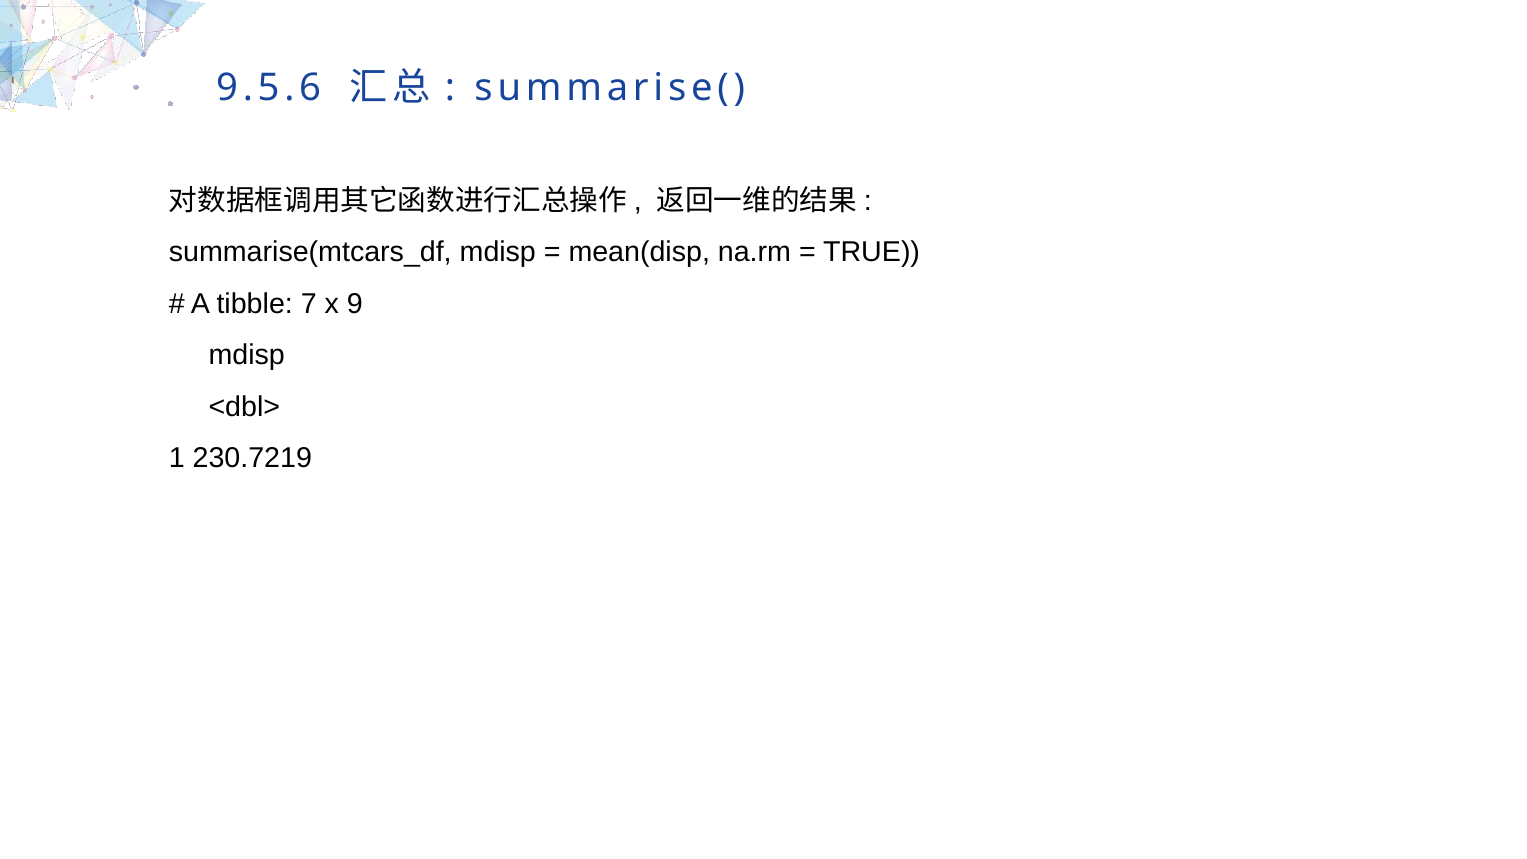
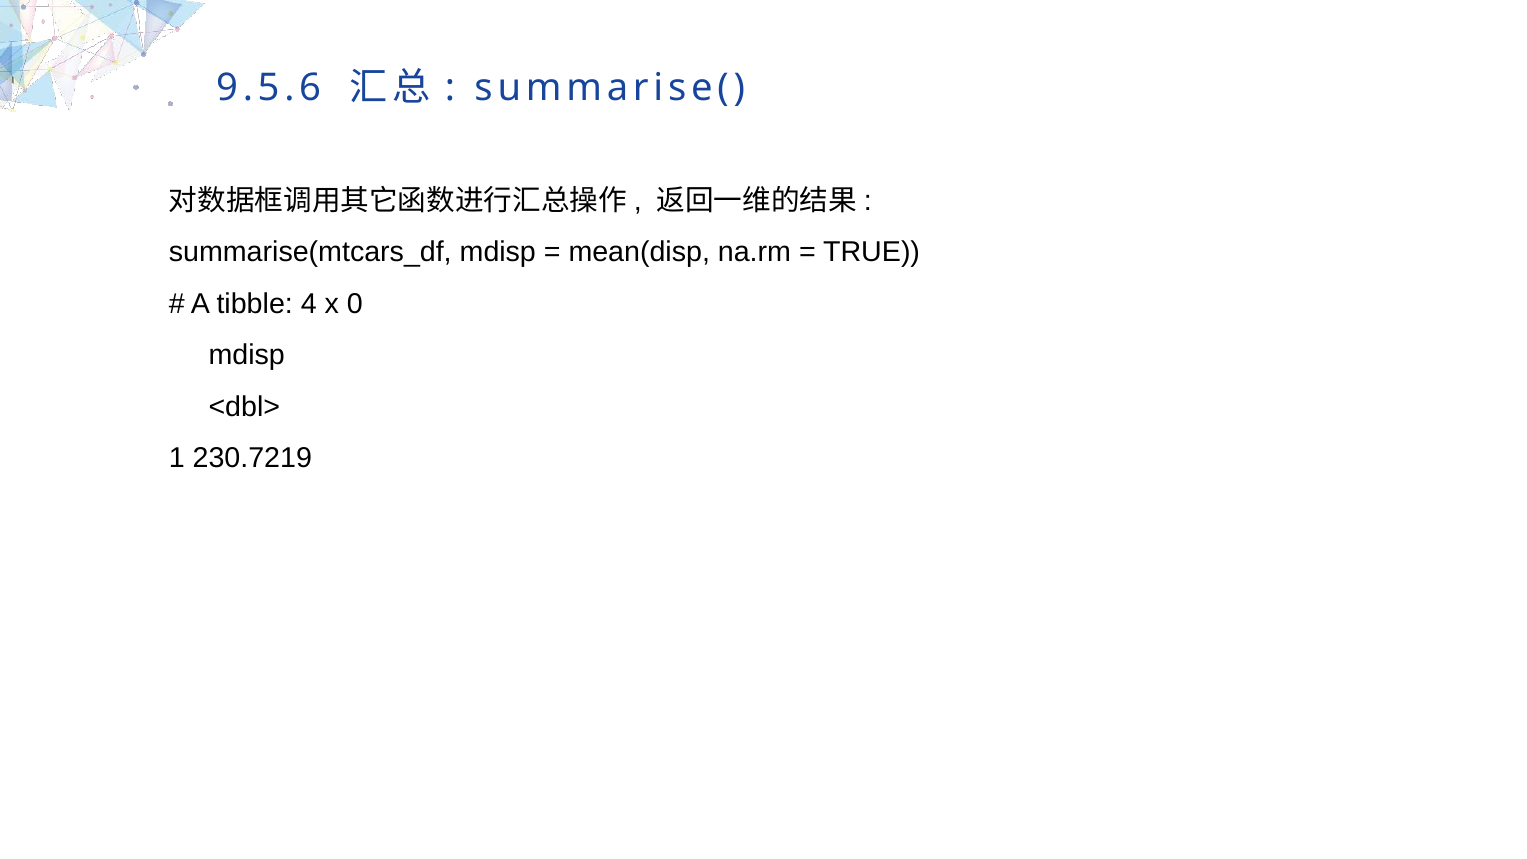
7: 7 -> 4
9: 9 -> 0
